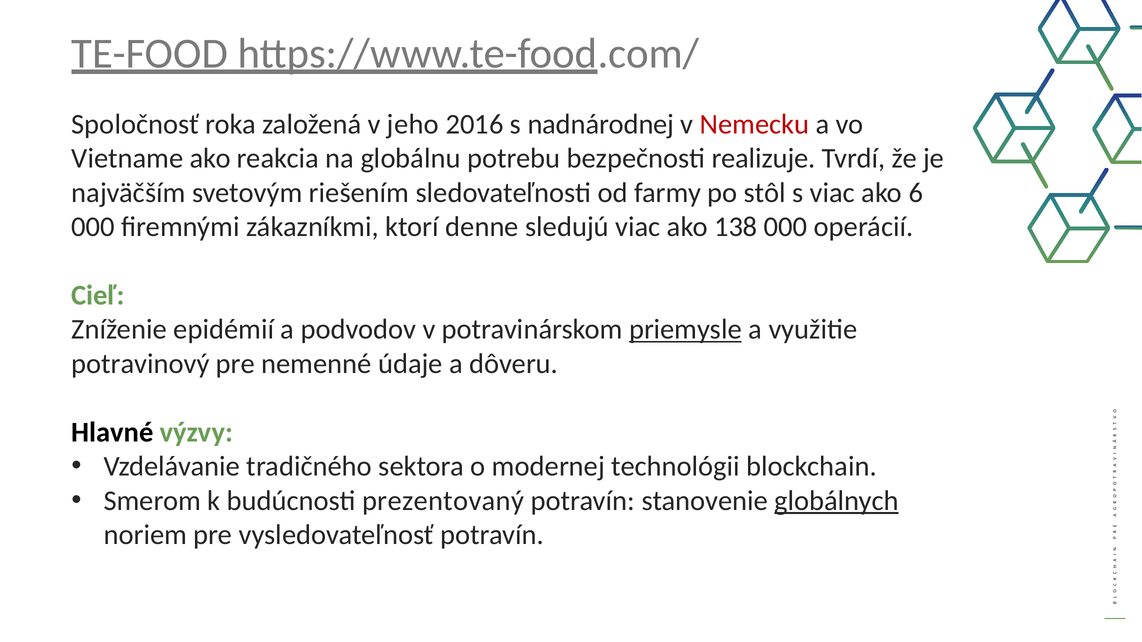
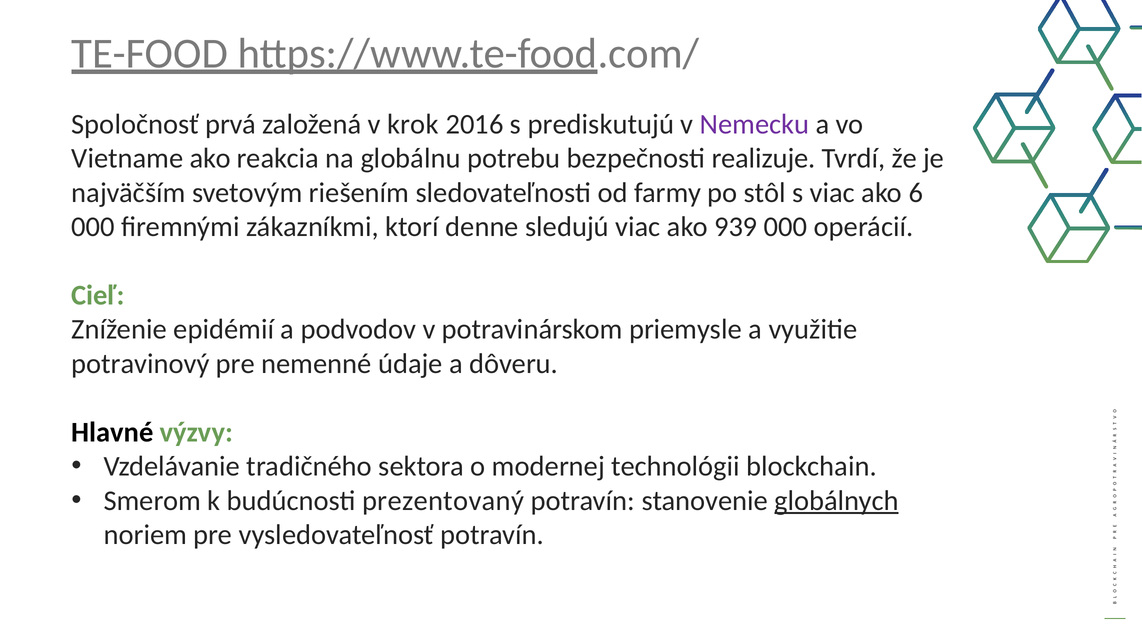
roka: roka -> prvá
jeho: jeho -> krok
nadnárodnej: nadnárodnej -> prediskutujú
Nemecku colour: red -> purple
138: 138 -> 939
priemysle underline: present -> none
